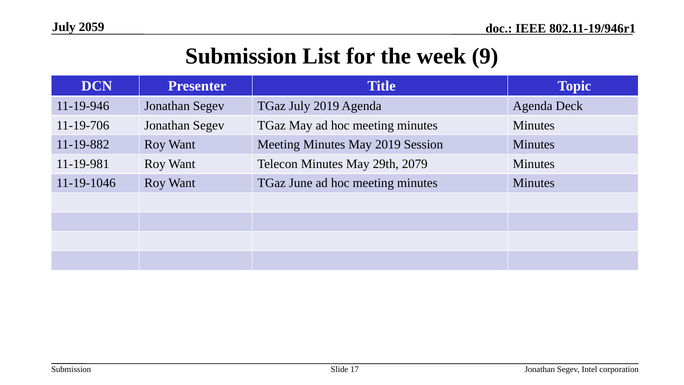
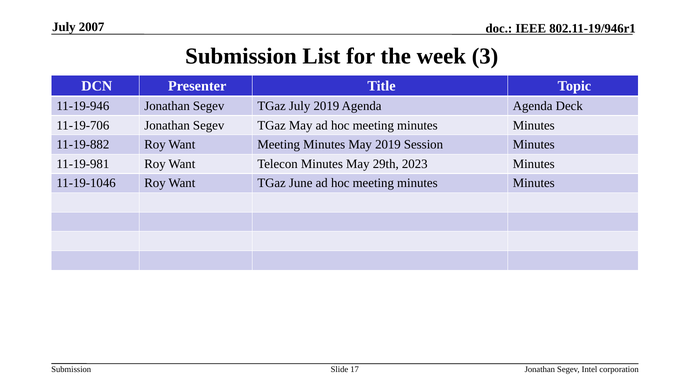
2059: 2059 -> 2007
9: 9 -> 3
2079: 2079 -> 2023
